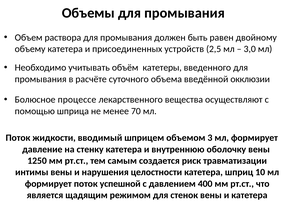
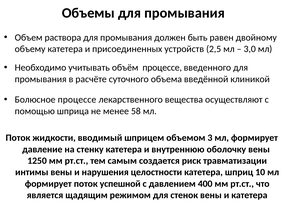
объём катетеры: катетеры -> процессе
окклюзии: окклюзии -> клиникой
70: 70 -> 58
